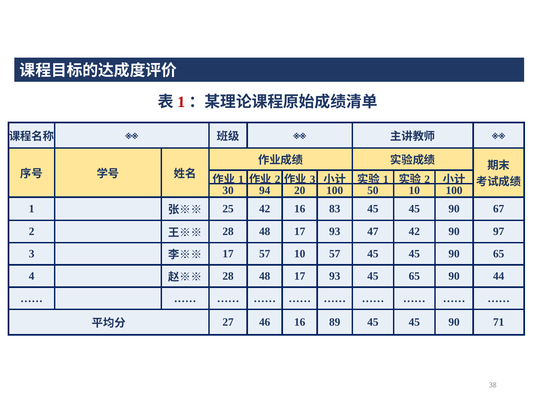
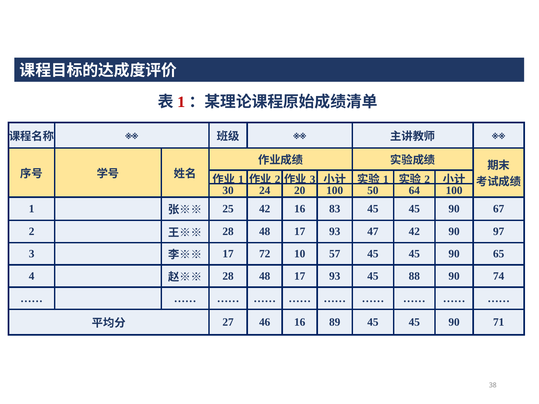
94: 94 -> 24
50 10: 10 -> 64
17 57: 57 -> 72
45 65: 65 -> 88
44: 44 -> 74
